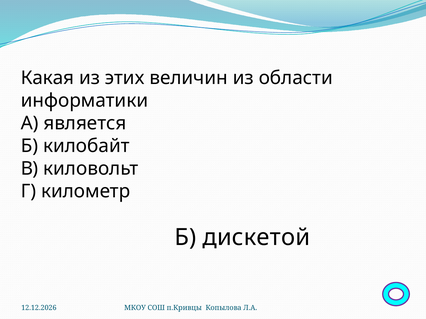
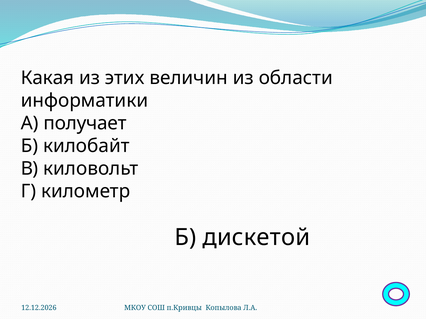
является: является -> получает
